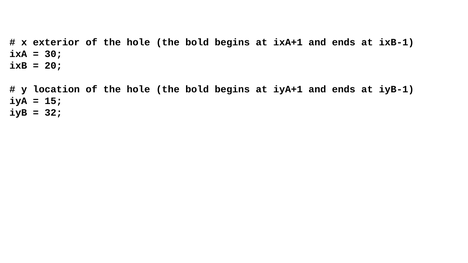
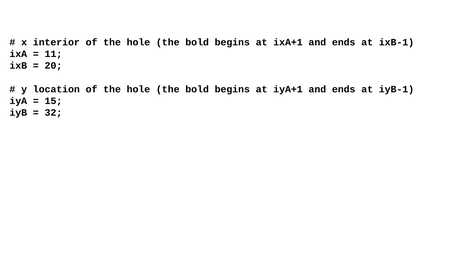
exterior: exterior -> interior
30: 30 -> 11
